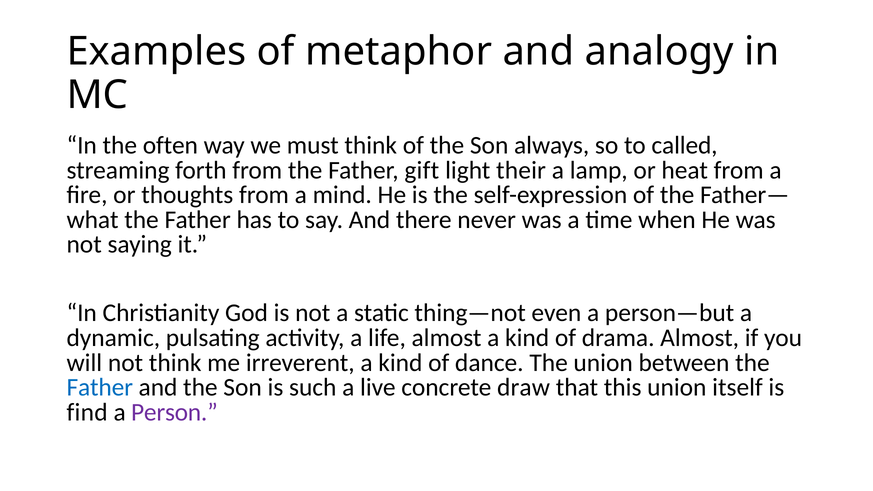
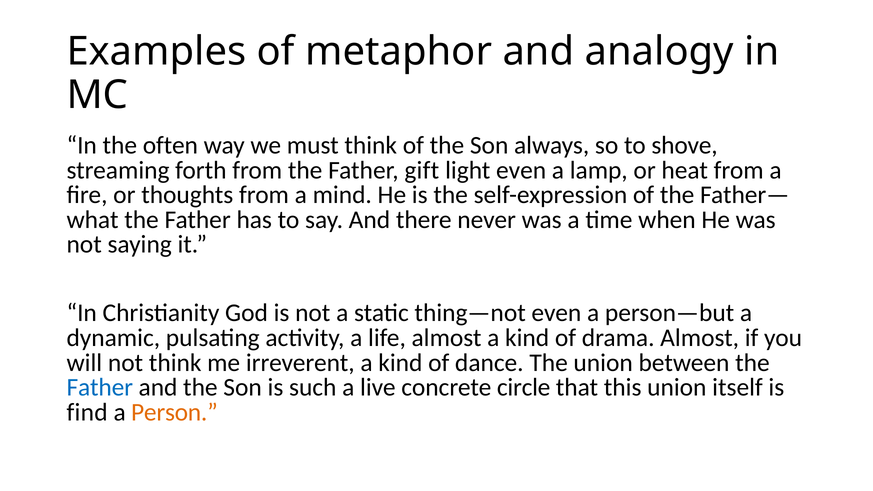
called: called -> shove
light their: their -> even
draw: draw -> circle
Person colour: purple -> orange
